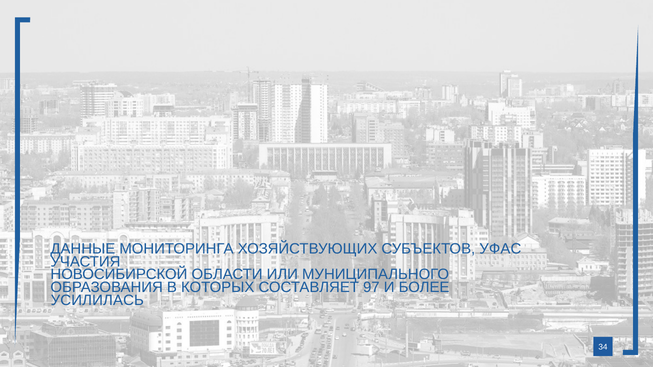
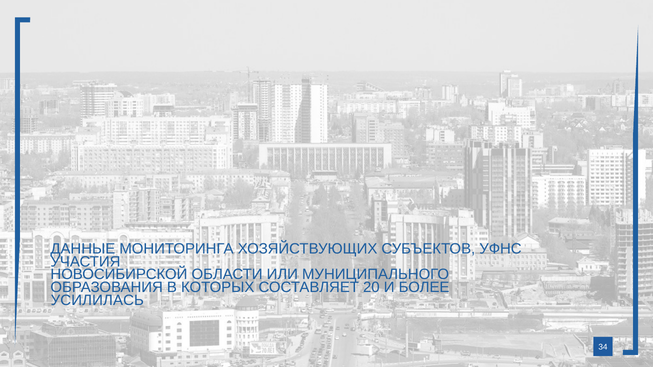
УФАС: УФАС -> УФНС
97: 97 -> 20
